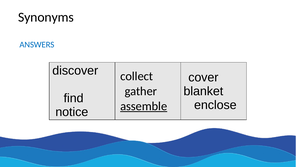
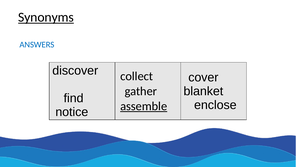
Synonyms underline: none -> present
